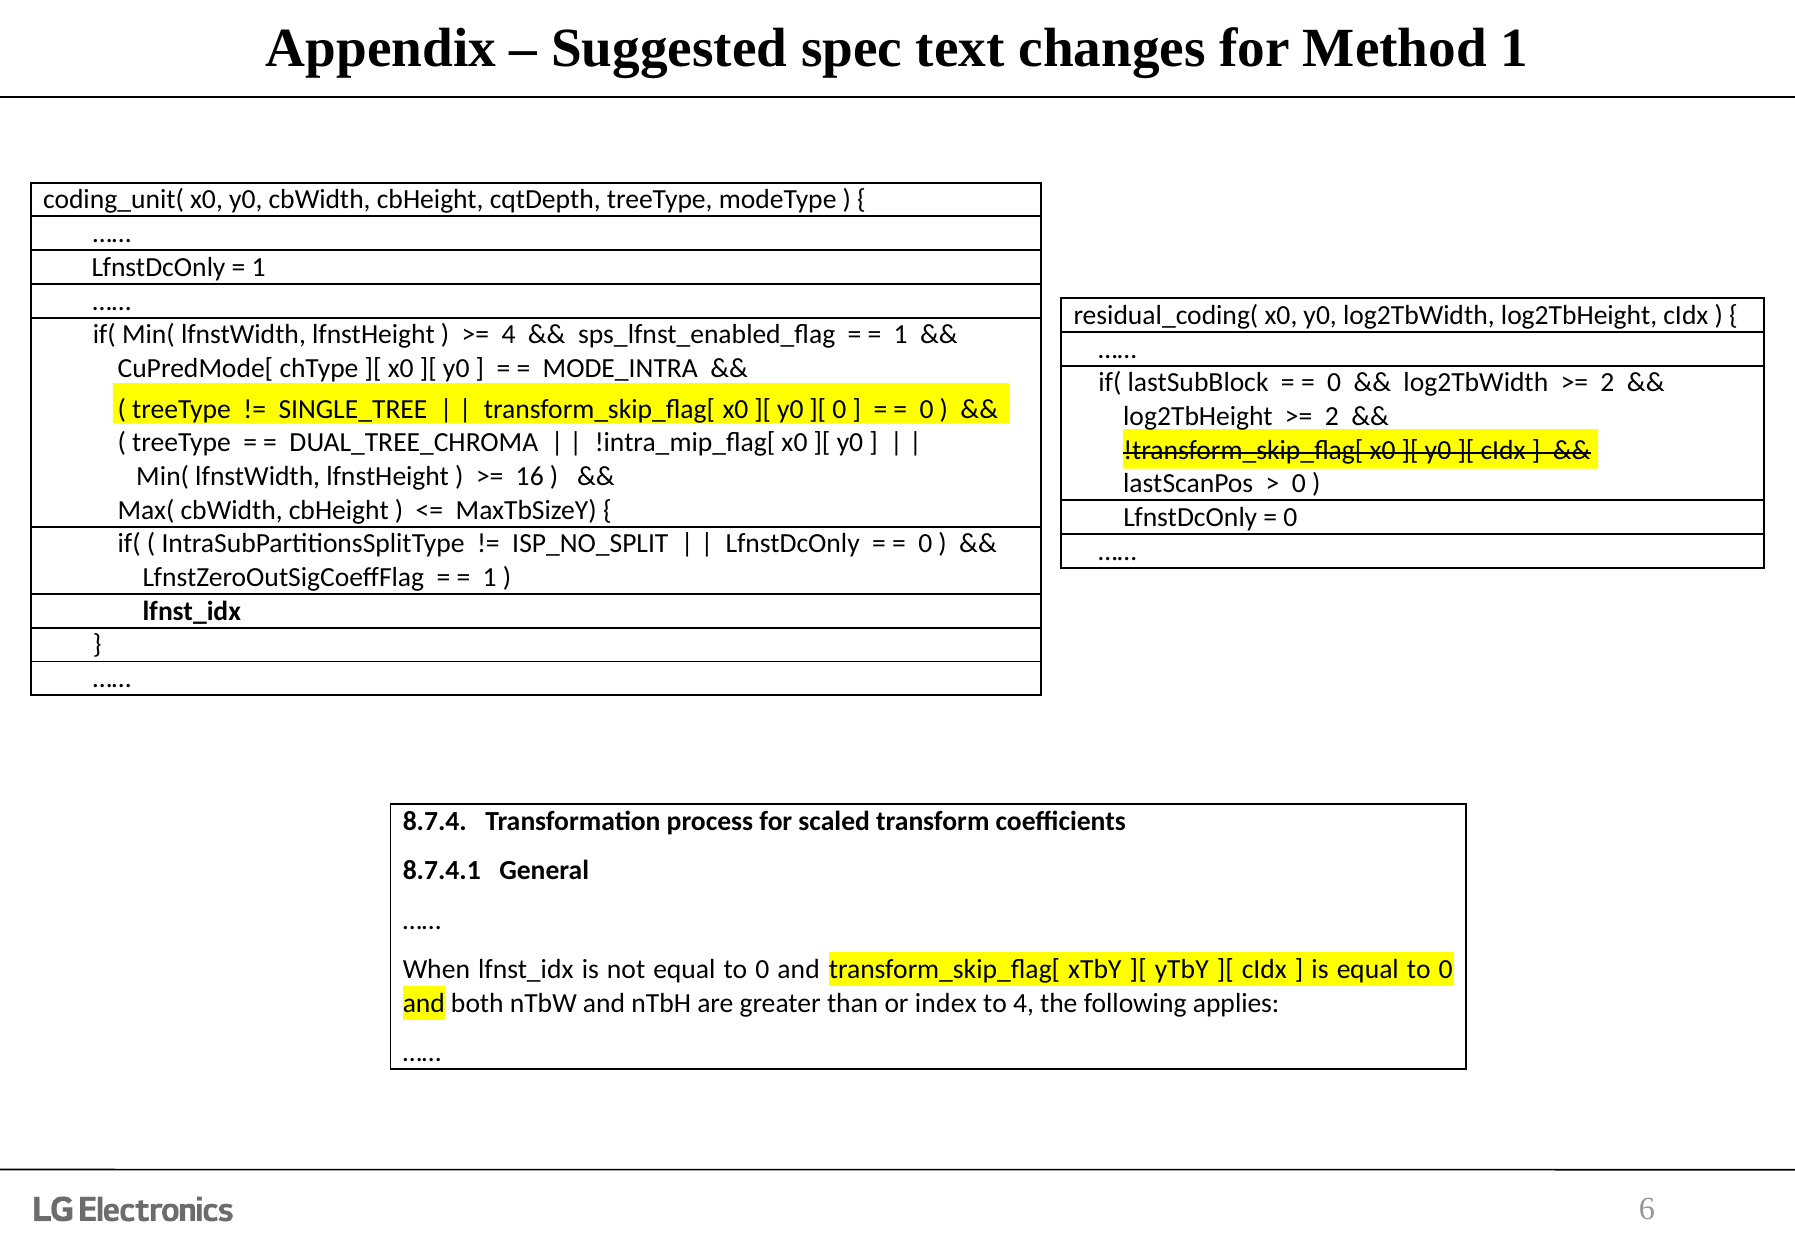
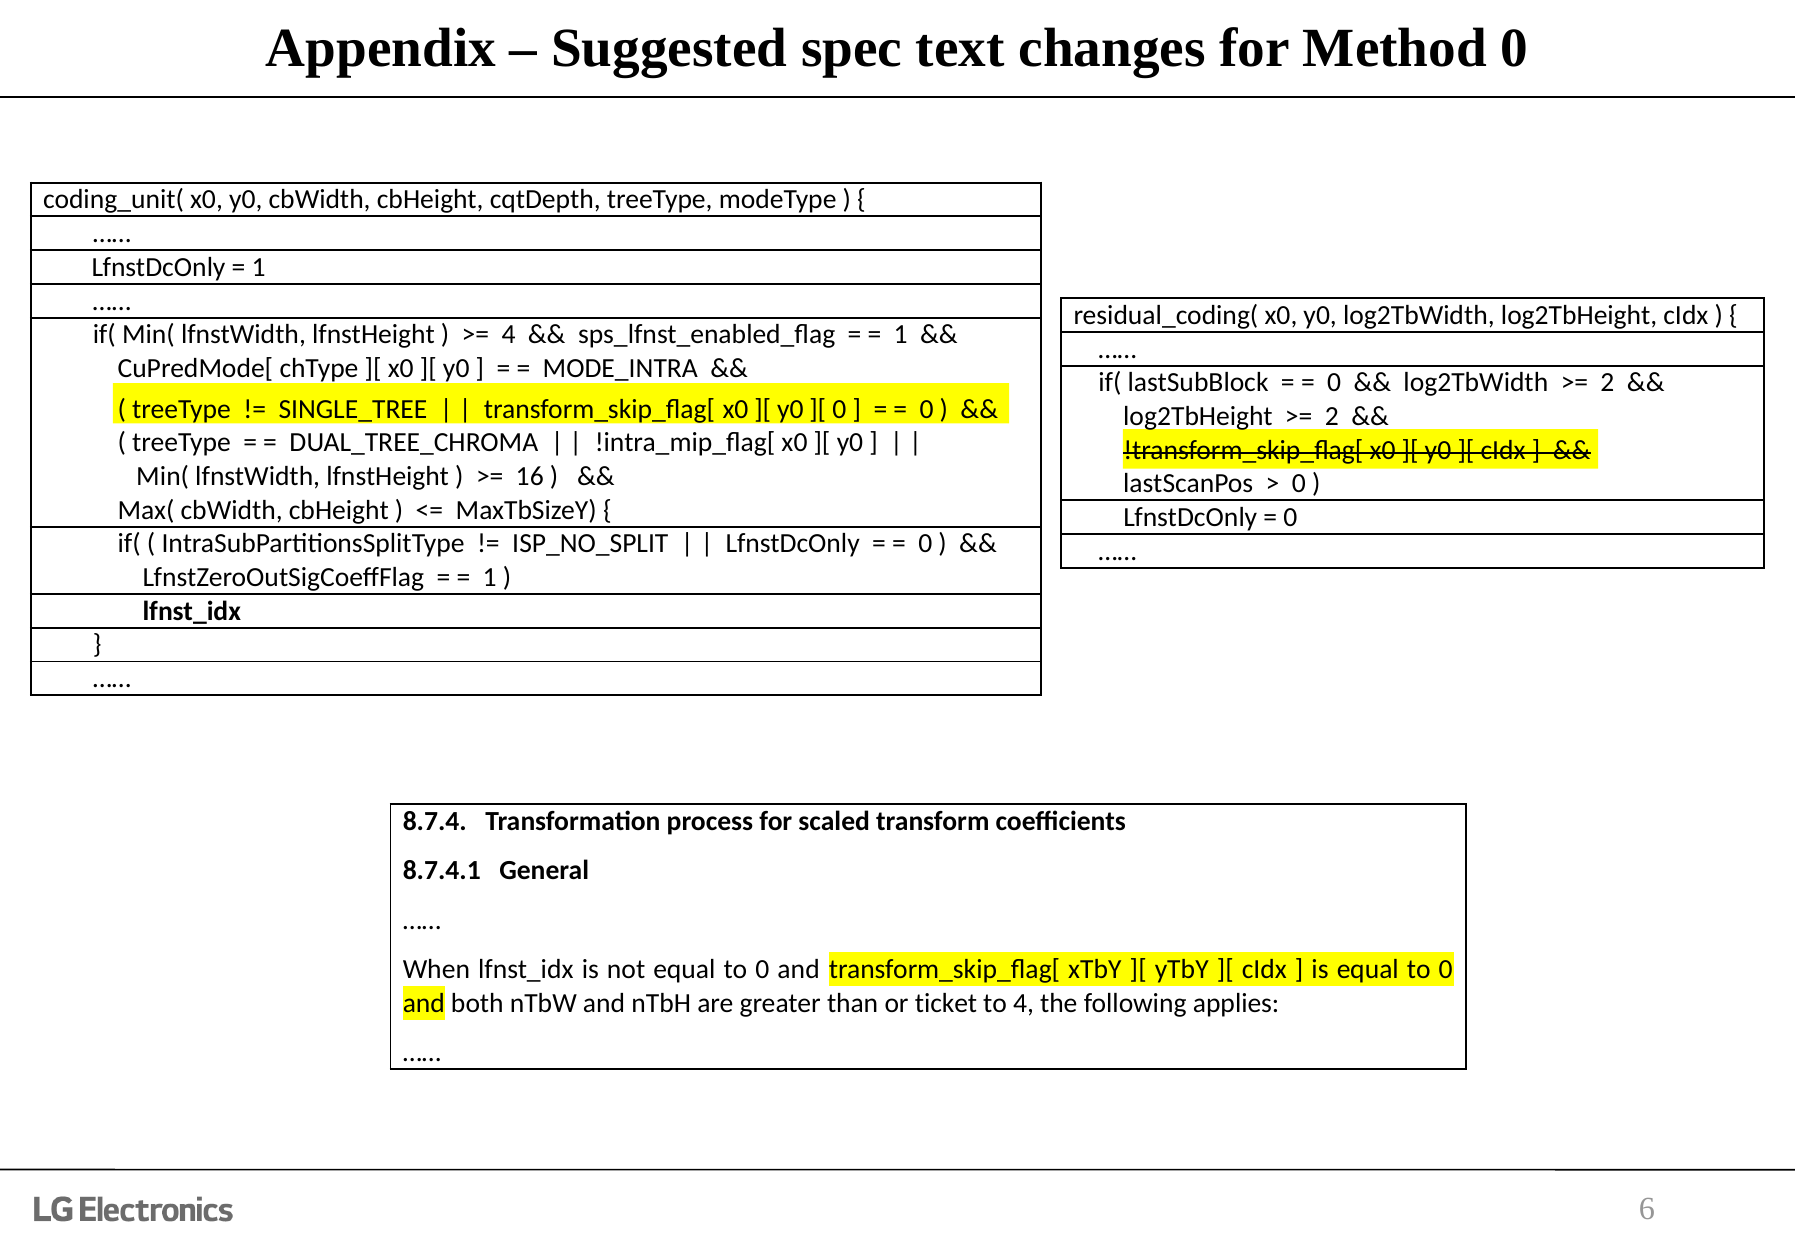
Method 1: 1 -> 0
index: index -> ticket
